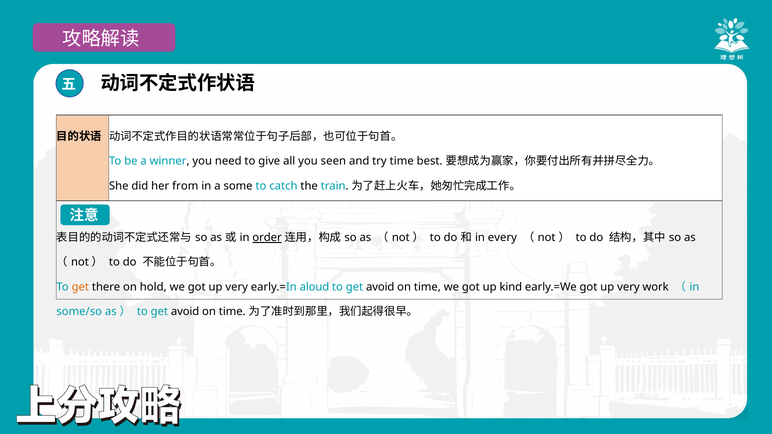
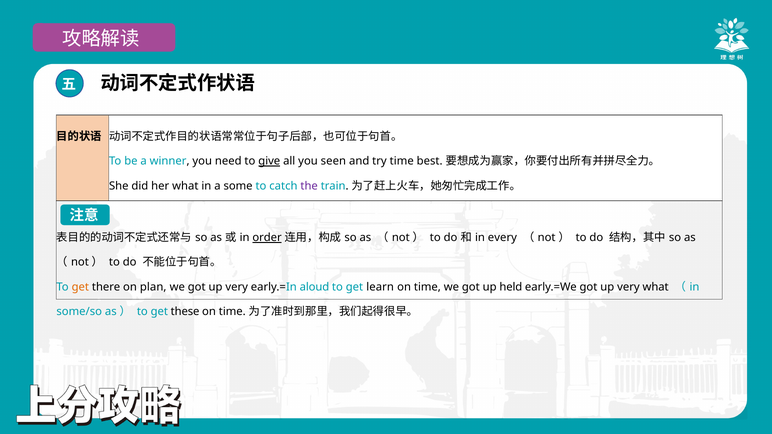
give underline: none -> present
her from: from -> what
the colour: black -> purple
hold: hold -> plan
avoid at (380, 287): avoid -> learn
kind: kind -> held
very work: work -> what
avoid at (185, 312): avoid -> these
